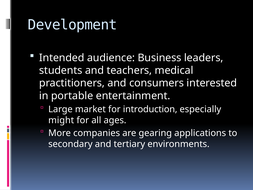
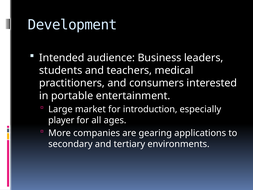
might: might -> player
